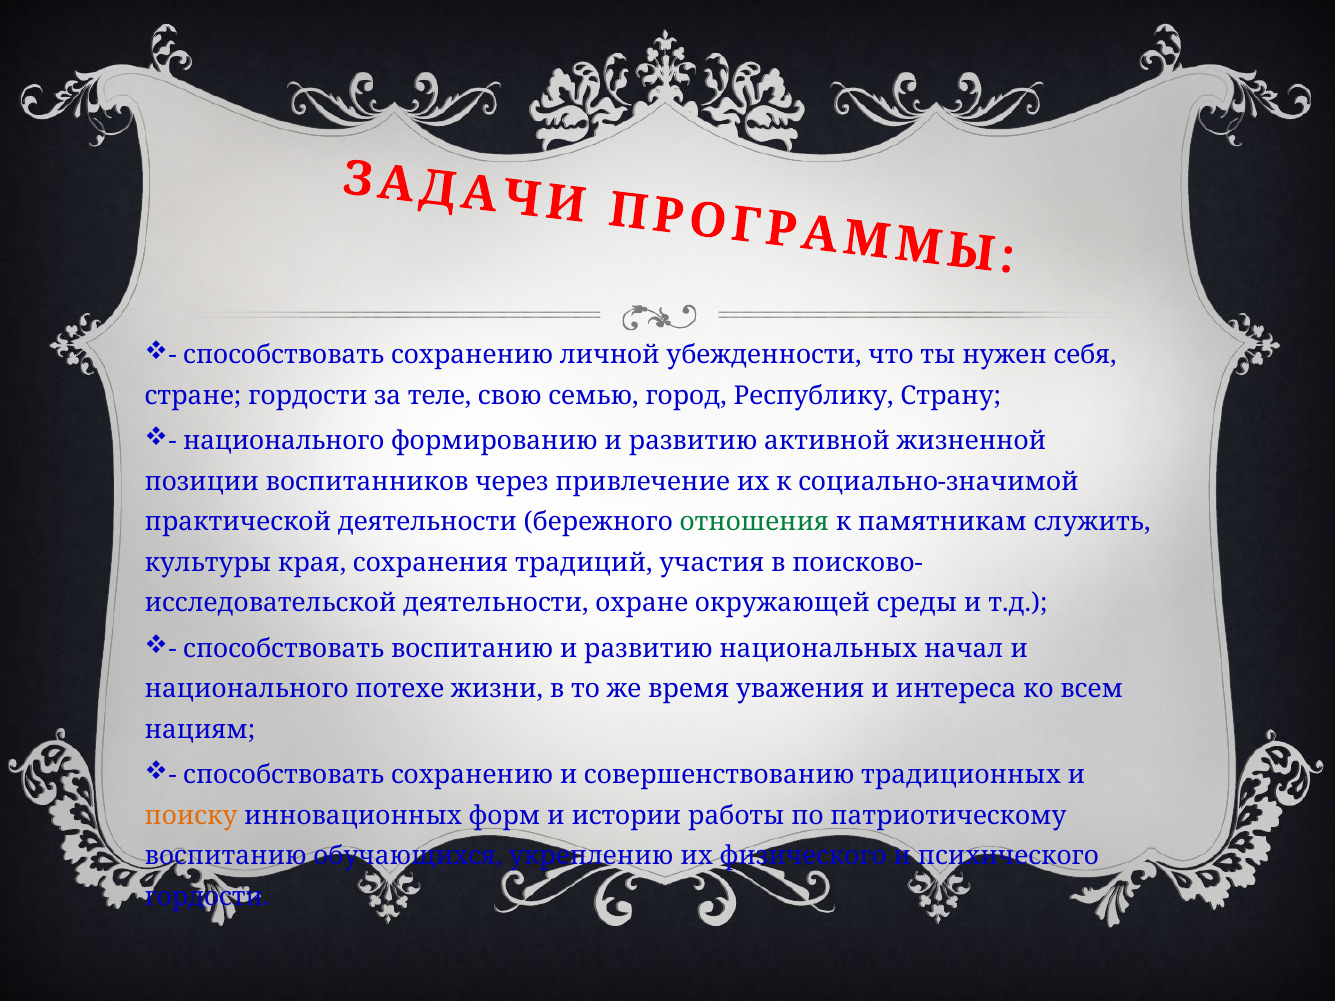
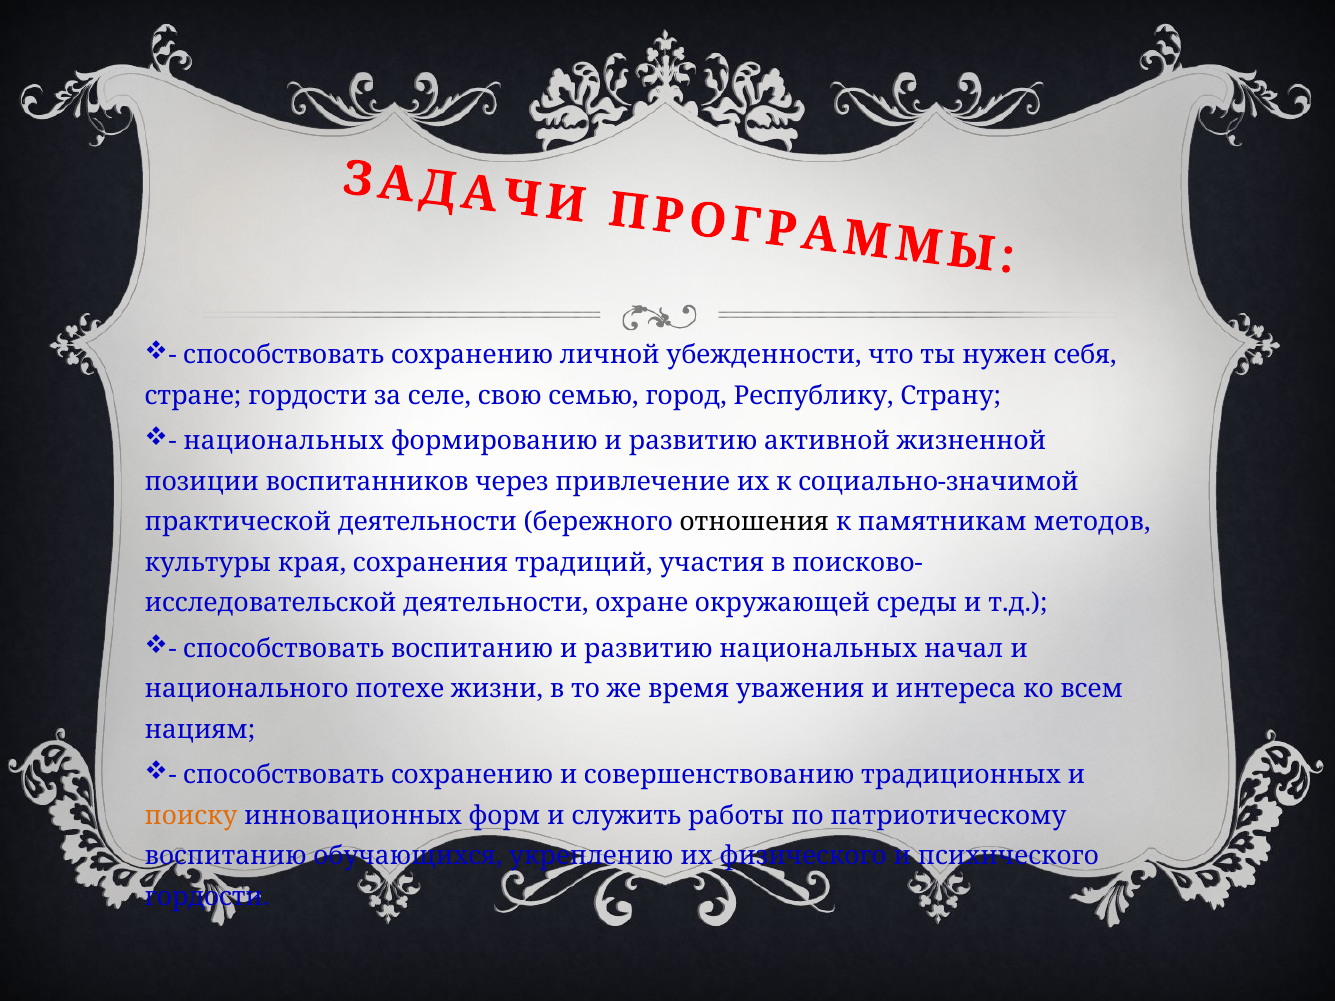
теле: теле -> селе
национального at (284, 441): национального -> национальных
отношения colour: green -> black
служить: служить -> методов
истории: истории -> служить
